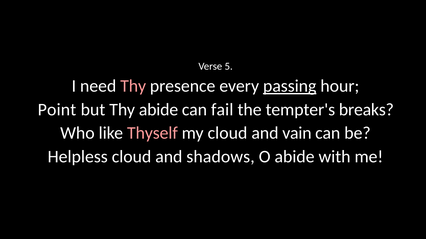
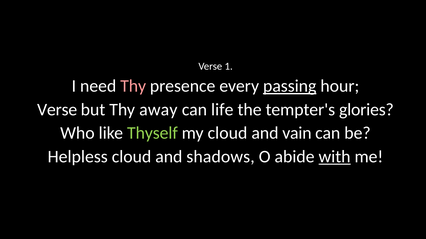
5: 5 -> 1
Point at (57, 110): Point -> Verse
Thy abide: abide -> away
fail: fail -> life
breaks: breaks -> glories
Thyself colour: pink -> light green
with underline: none -> present
